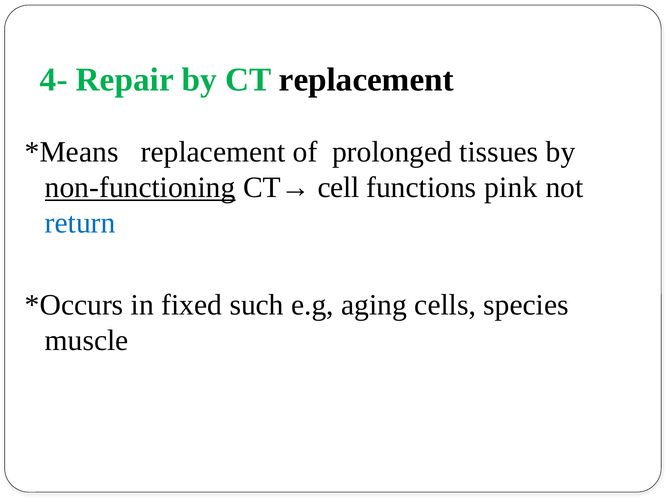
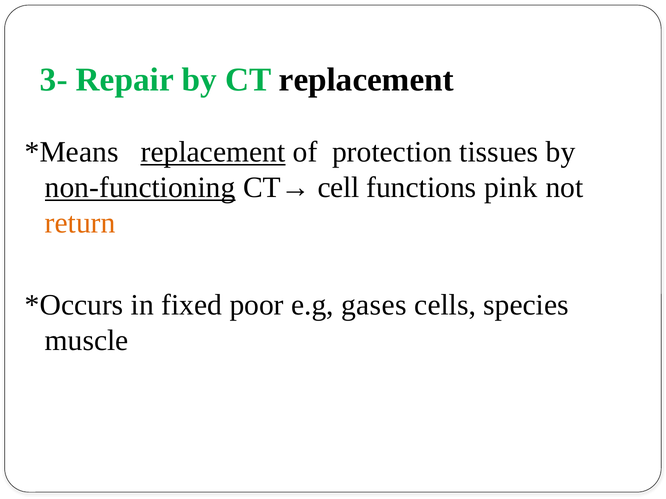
4-: 4- -> 3-
replacement at (213, 152) underline: none -> present
prolonged: prolonged -> protection
return colour: blue -> orange
such: such -> poor
aging: aging -> gases
